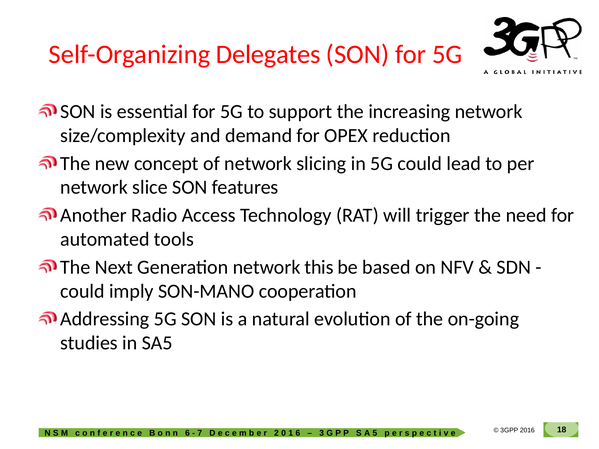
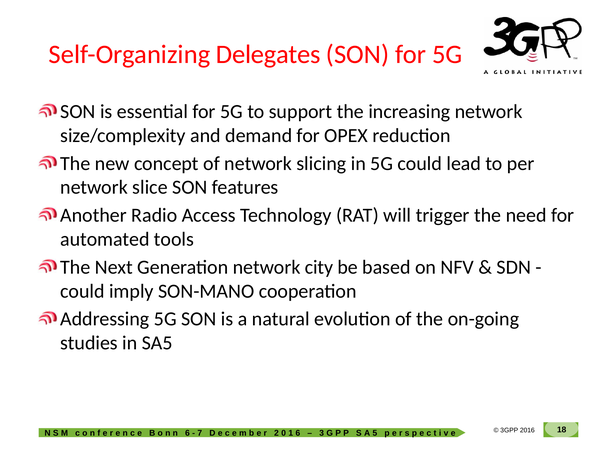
this: this -> city
